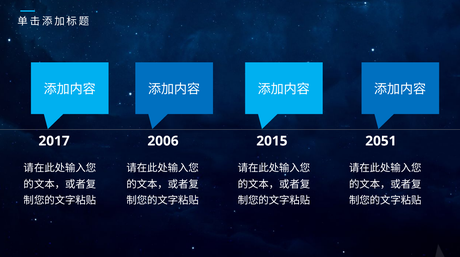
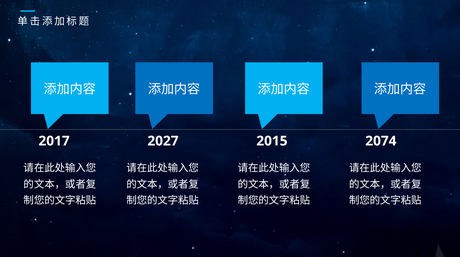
2006: 2006 -> 2027
2051: 2051 -> 2074
